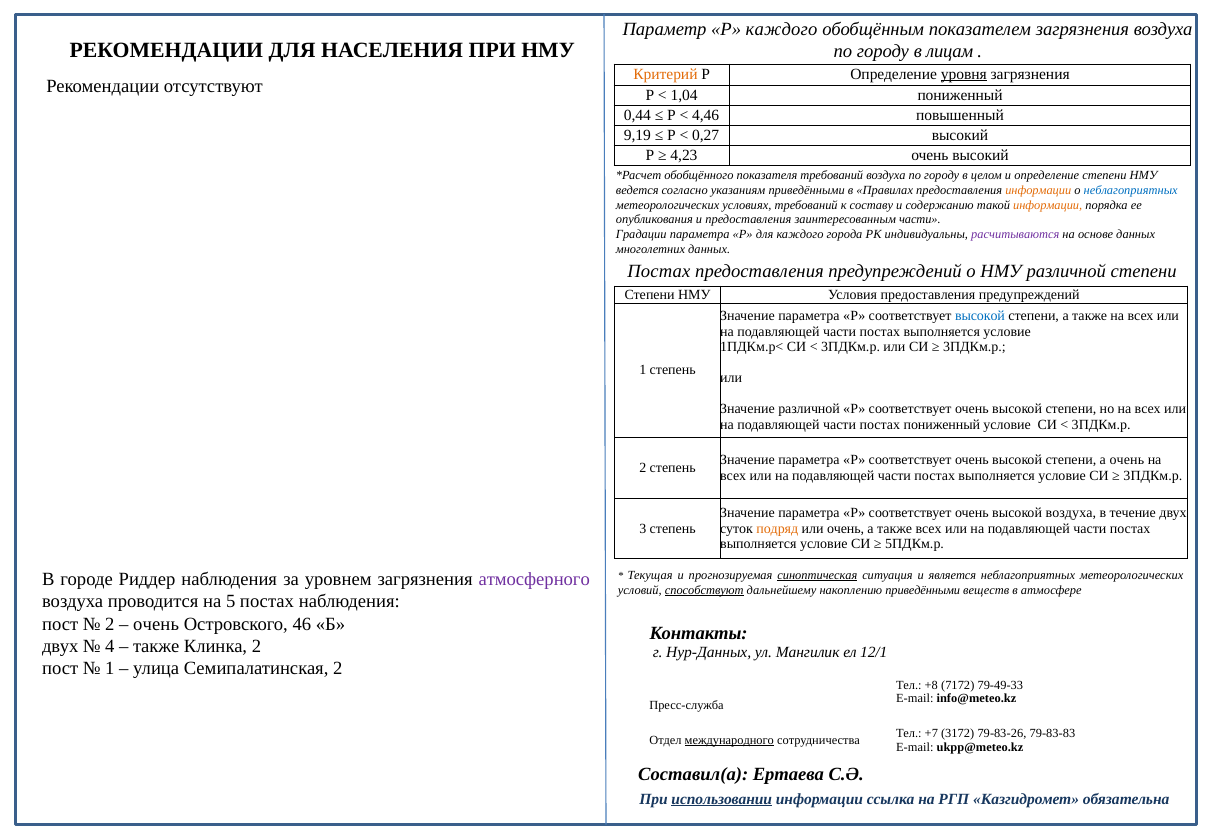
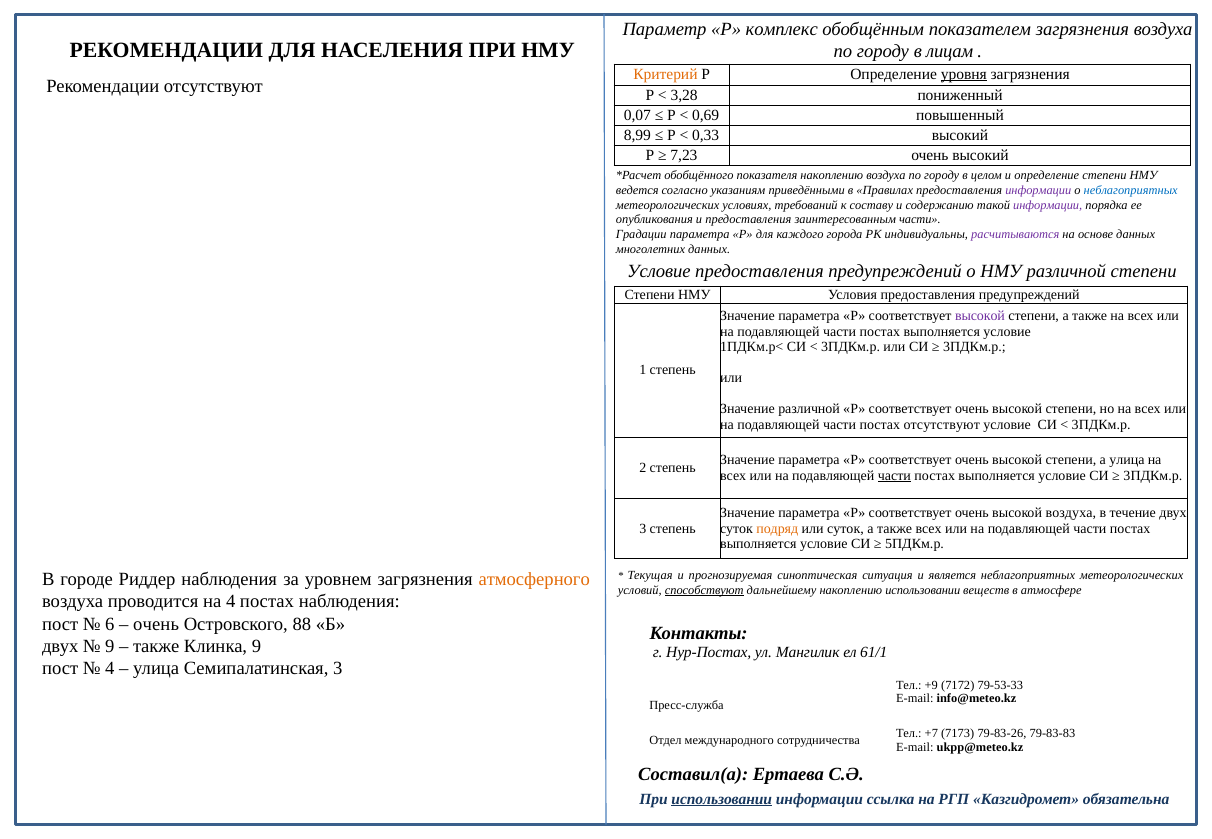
Р каждого: каждого -> комплекс
1,04: 1,04 -> 3,28
0,44: 0,44 -> 0,07
4,46: 4,46 -> 0,69
9,19: 9,19 -> 8,99
0,27: 0,27 -> 0,33
4,23: 4,23 -> 7,23
показателя требований: требований -> накоплению
информации at (1038, 190) colour: orange -> purple
информации at (1048, 205) colour: orange -> purple
Постах at (659, 272): Постах -> Условие
высокой at (980, 316) colour: blue -> purple
постах пониженный: пониженный -> отсутствуют
а очень: очень -> улица
части at (894, 476) underline: none -> present
или очень: очень -> суток
атмосферного colour: purple -> orange
синоптическая underline: present -> none
накоплению приведёнными: приведёнными -> использовании
на 5: 5 -> 4
2 at (110, 624): 2 -> 6
46: 46 -> 88
4 at (110, 646): 4 -> 9
Клинка 2: 2 -> 9
Нур-Данных: Нур-Данных -> Нур-Постах
12/1: 12/1 -> 61/1
1 at (110, 669): 1 -> 4
Семипалатинская 2: 2 -> 3
+8: +8 -> +9
79-49-33: 79-49-33 -> 79-53-33
3172: 3172 -> 7173
международного underline: present -> none
